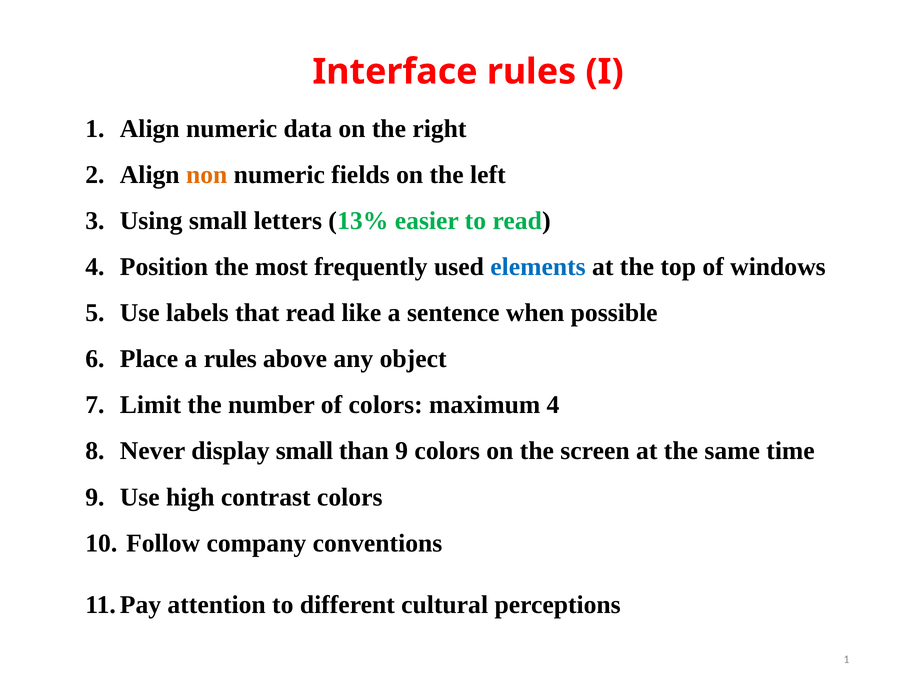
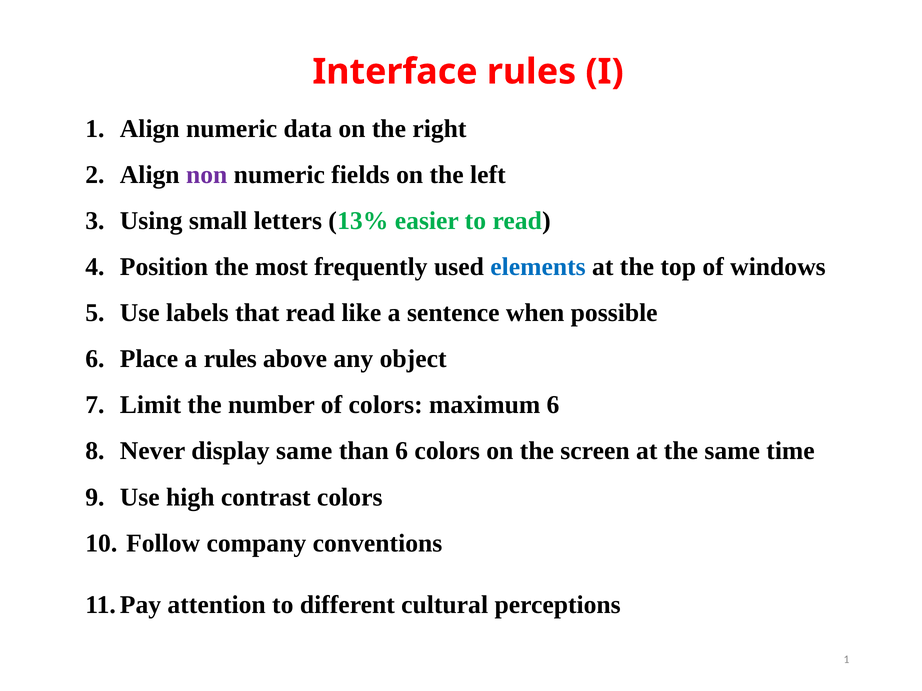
non colour: orange -> purple
maximum 4: 4 -> 6
display small: small -> same
than 9: 9 -> 6
